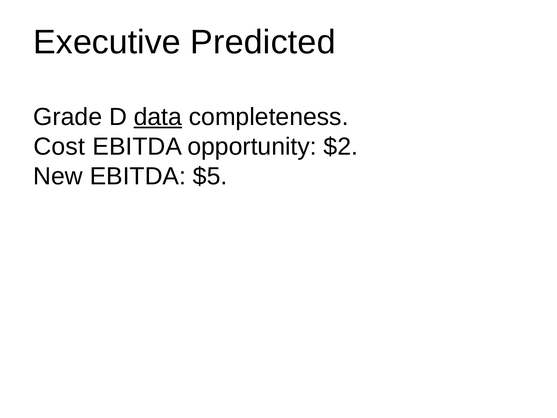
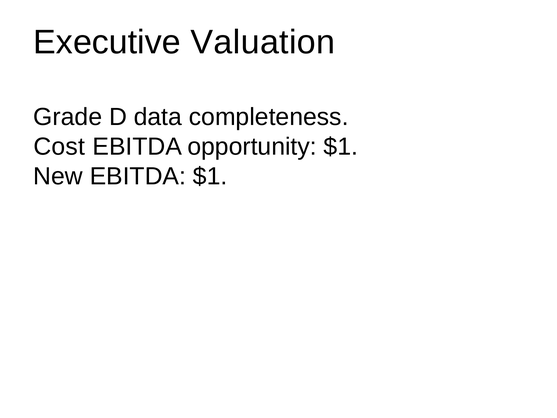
Predicted: Predicted -> Valuation
data underline: present -> none
opportunity $2: $2 -> $1
EBITDA $5: $5 -> $1
